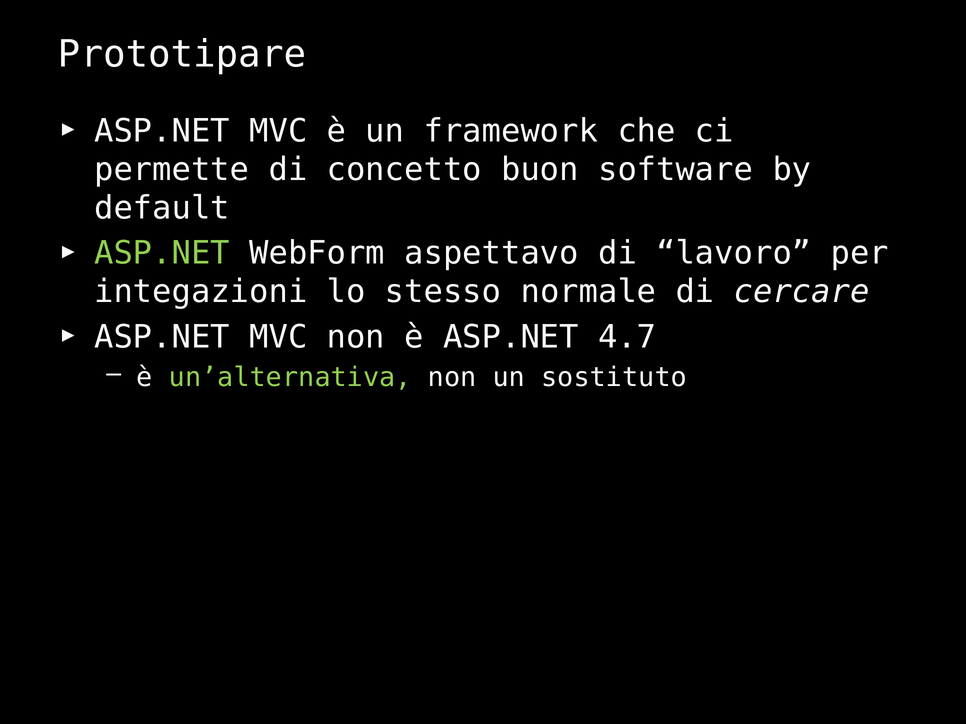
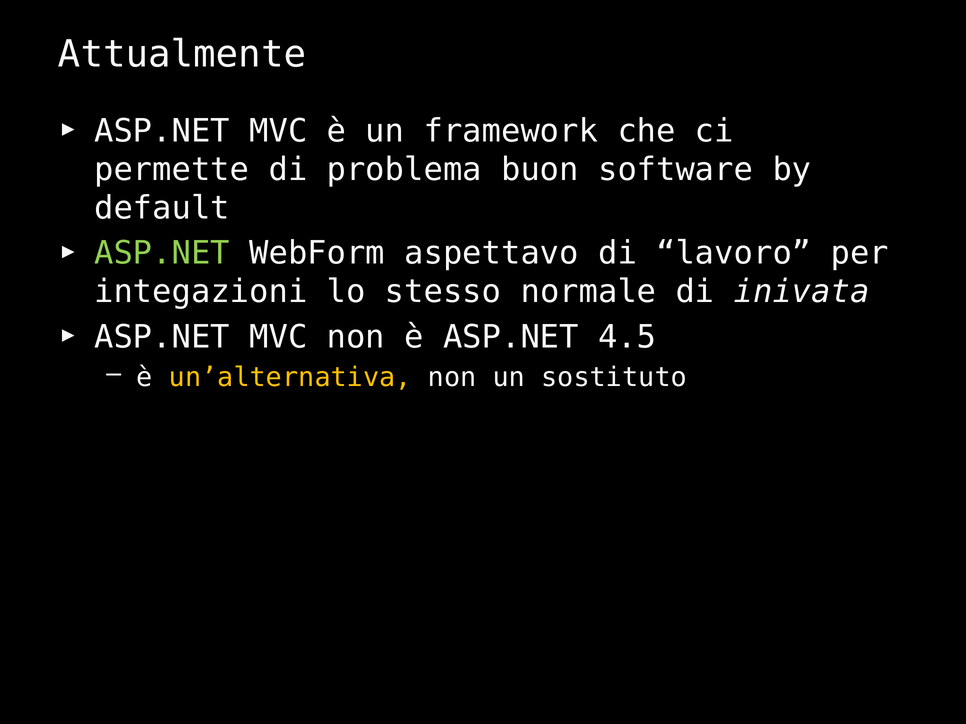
Prototipare: Prototipare -> Attualmente
concetto: concetto -> problema
cercare: cercare -> inivata
4.7: 4.7 -> 4.5
un’alternativa colour: light green -> yellow
